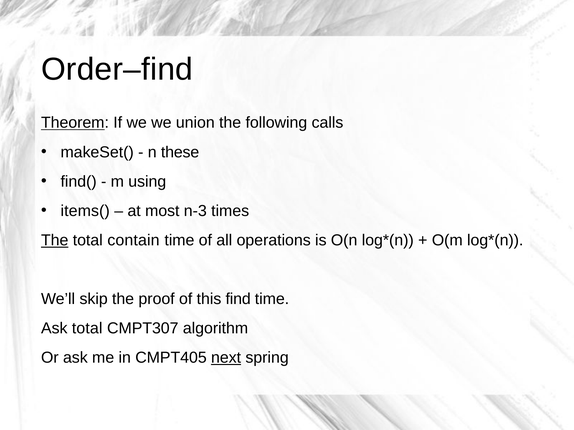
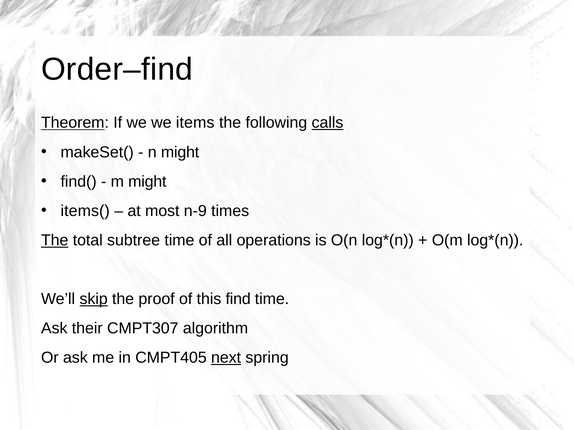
union: union -> items
calls underline: none -> present
n these: these -> might
m using: using -> might
n-3: n-3 -> n-9
contain: contain -> subtree
skip underline: none -> present
Ask total: total -> their
